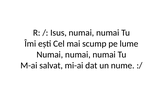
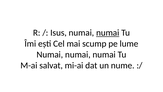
numai at (108, 33) underline: none -> present
